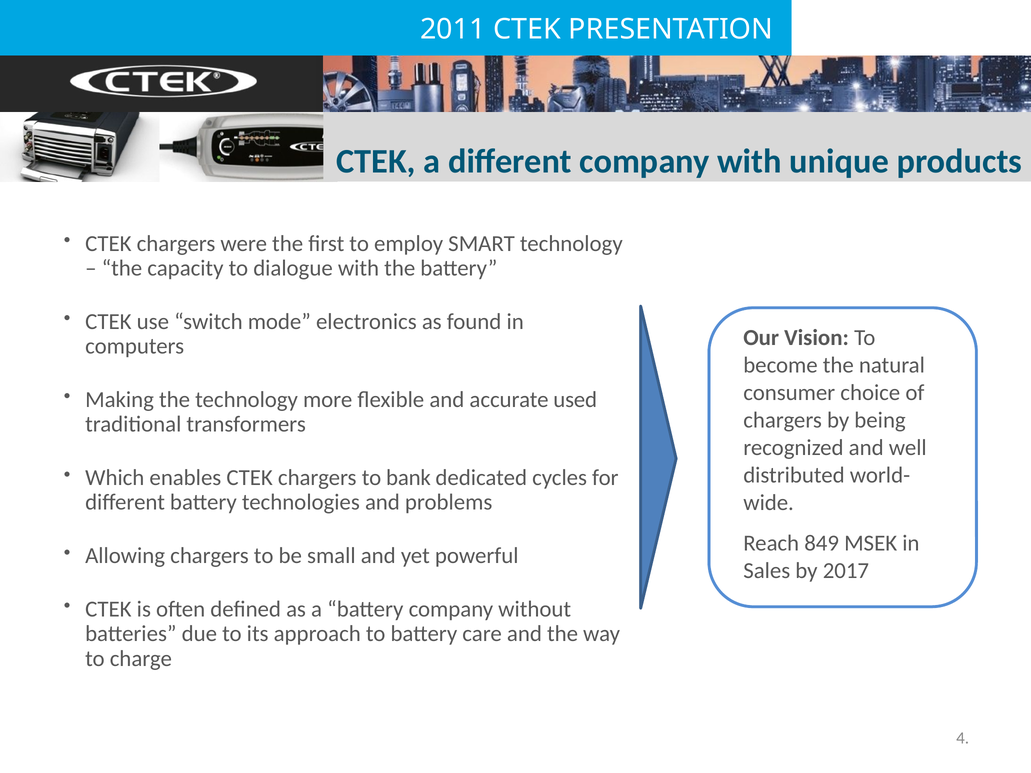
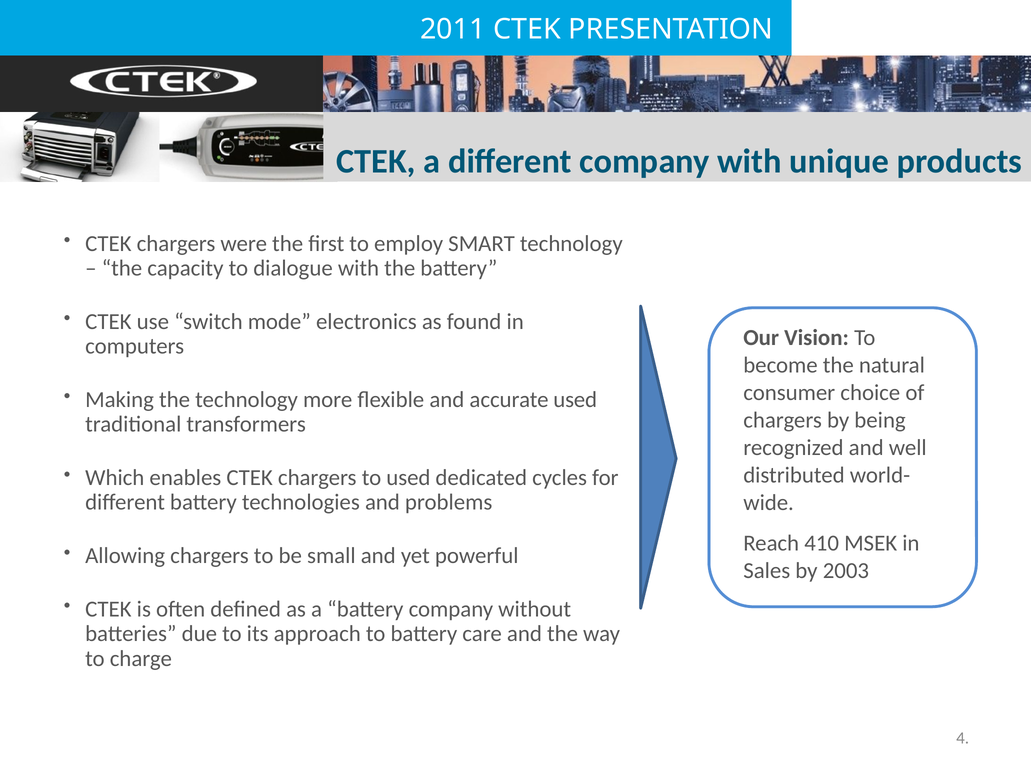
to bank: bank -> used
849: 849 -> 410
2017: 2017 -> 2003
